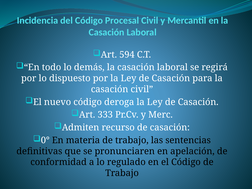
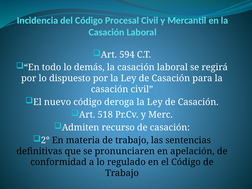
333: 333 -> 518
0°: 0° -> 2°
